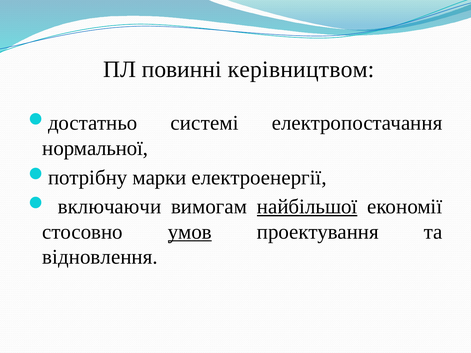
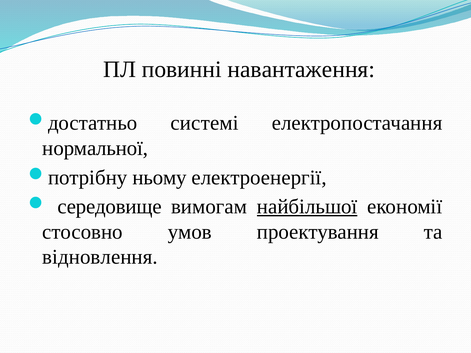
керівництвом: керівництвом -> навантаження
марки: марки -> ньому
включаючи: включаючи -> середовище
умов underline: present -> none
